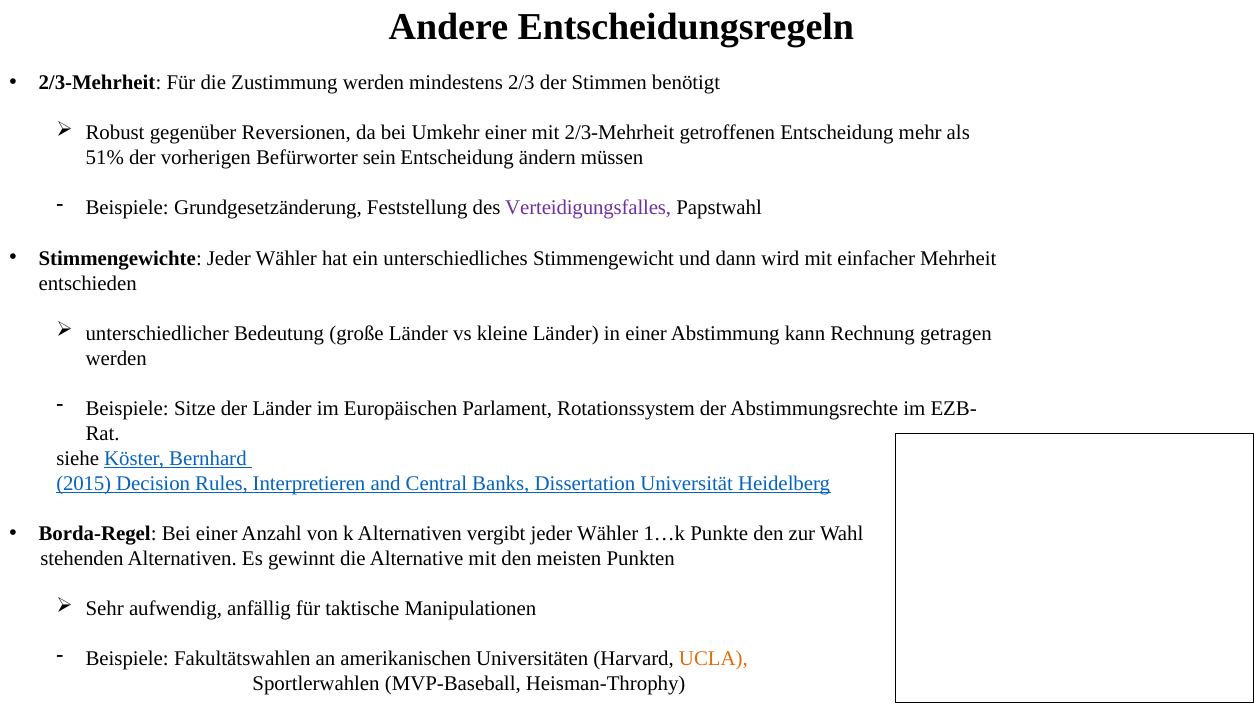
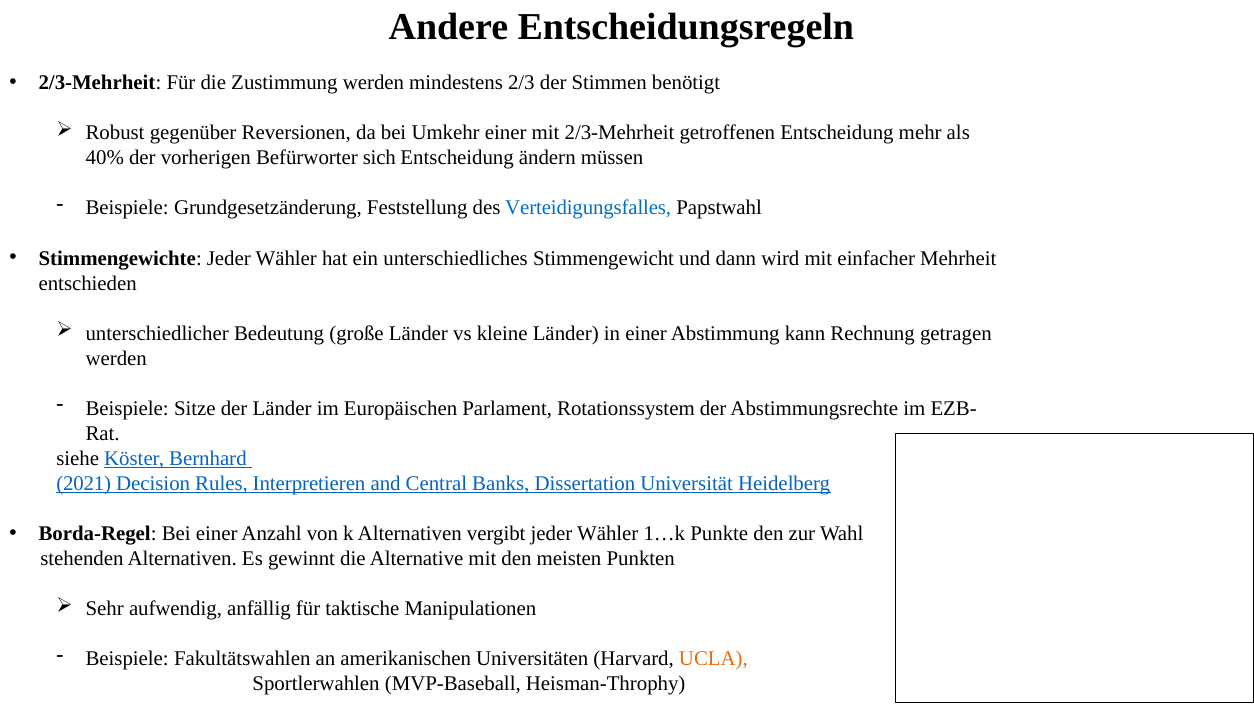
51%: 51% -> 40%
sein: sein -> sich
Verteidigungsfalles colour: purple -> blue
2015: 2015 -> 2021
